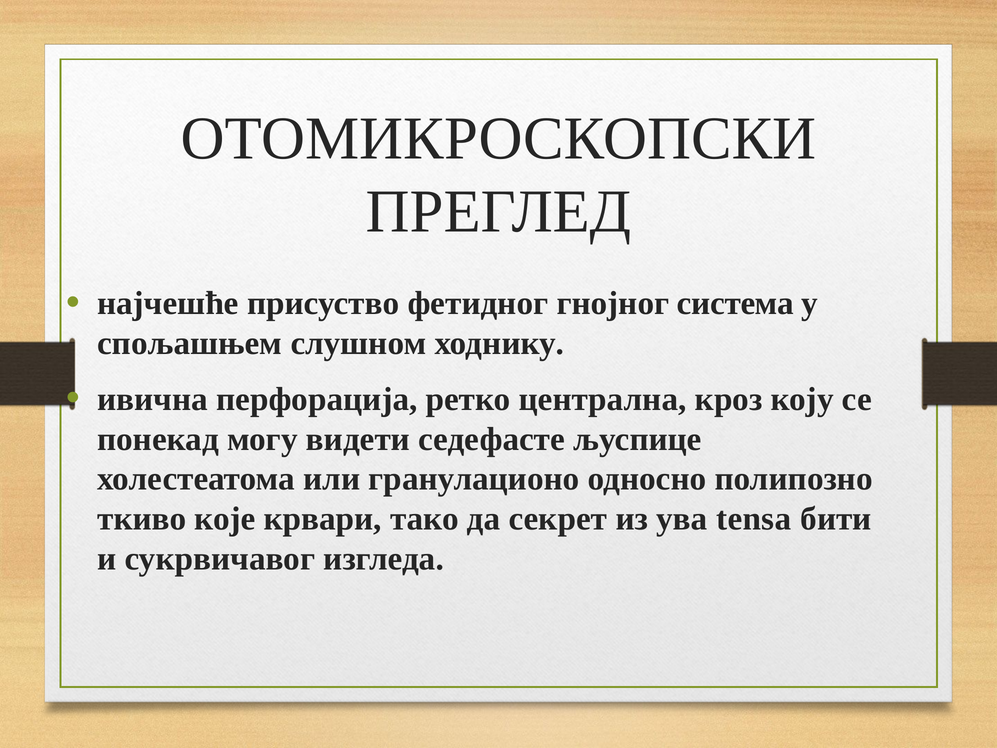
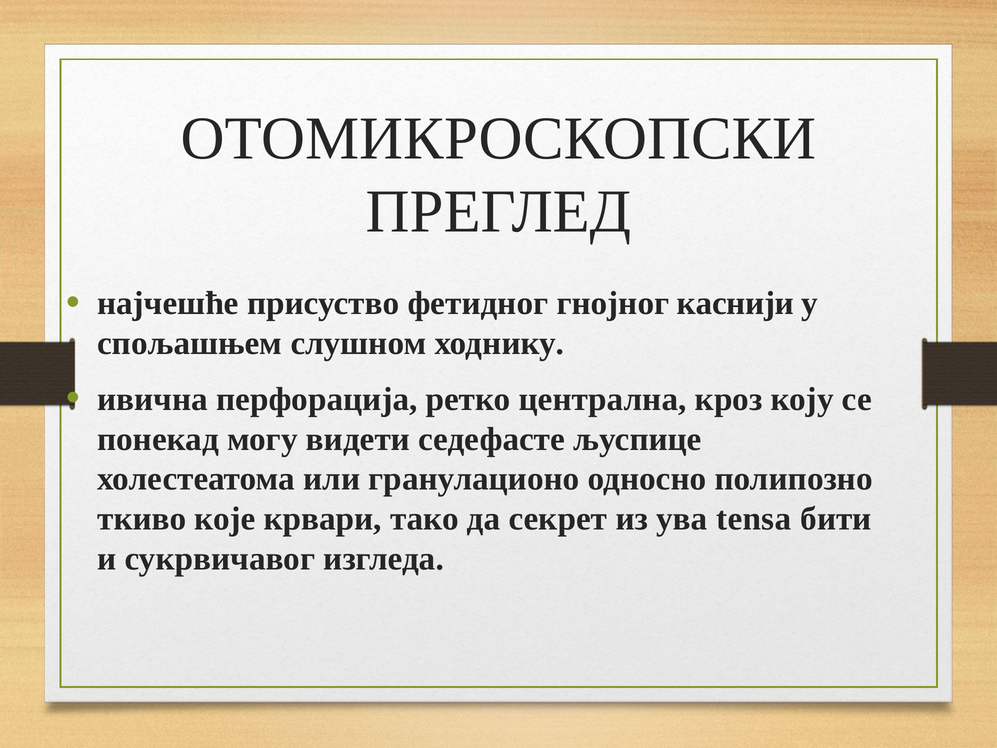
система: система -> каснији
